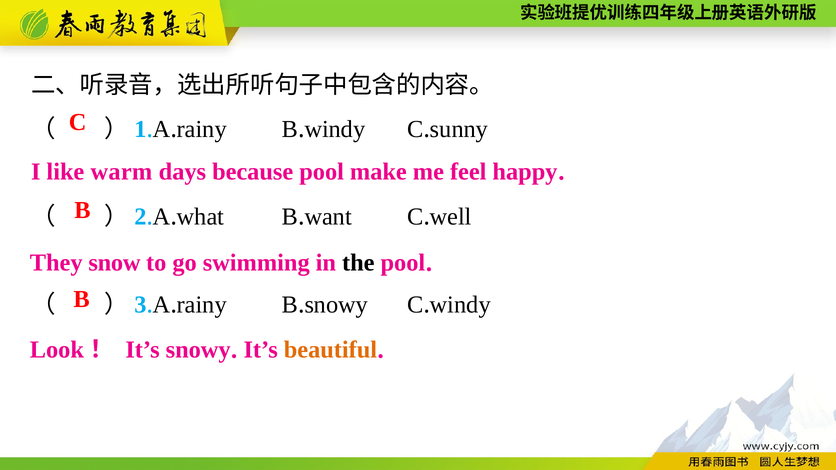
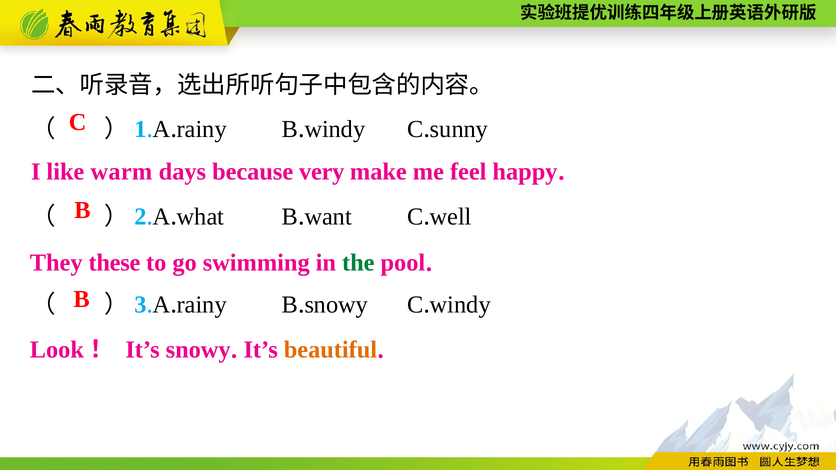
because pool: pool -> very
snow: snow -> these
the colour: black -> green
